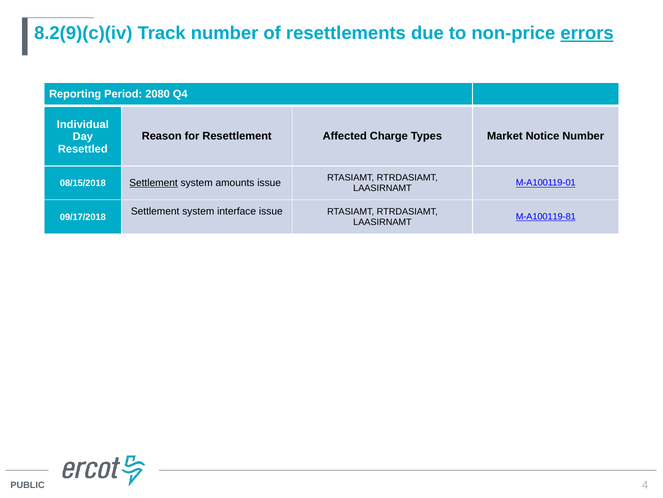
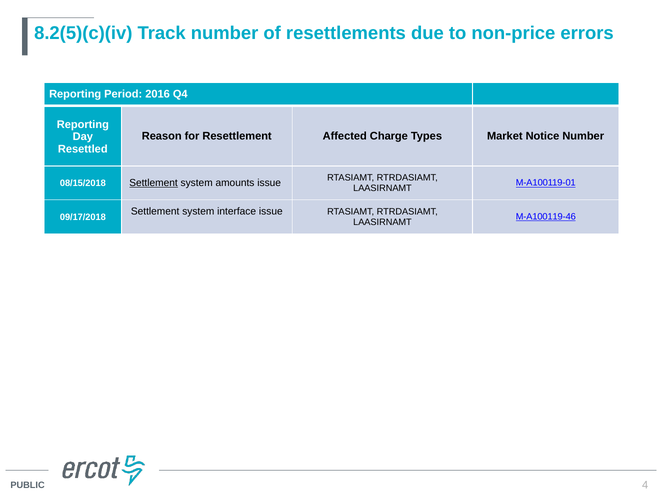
8.2(9)(c)(iv: 8.2(9)(c)(iv -> 8.2(5)(c)(iv
errors underline: present -> none
2080: 2080 -> 2016
Individual at (83, 124): Individual -> Reporting
M-A100119-81: M-A100119-81 -> M-A100119-46
